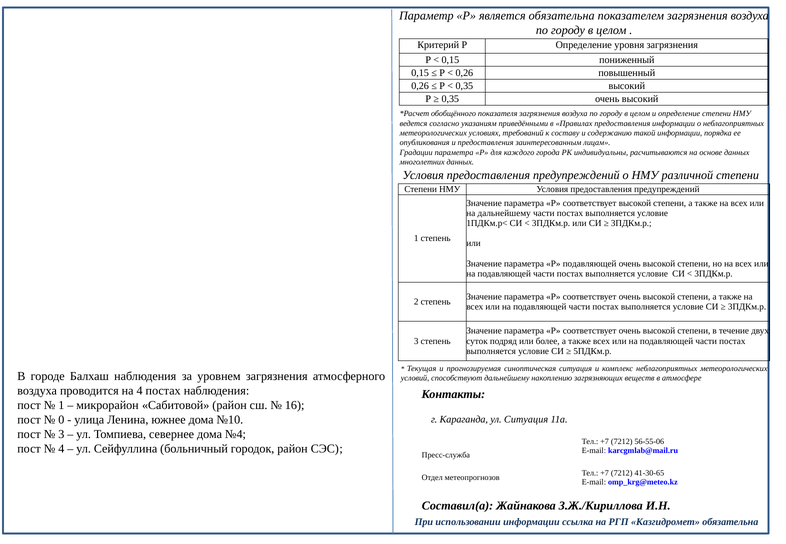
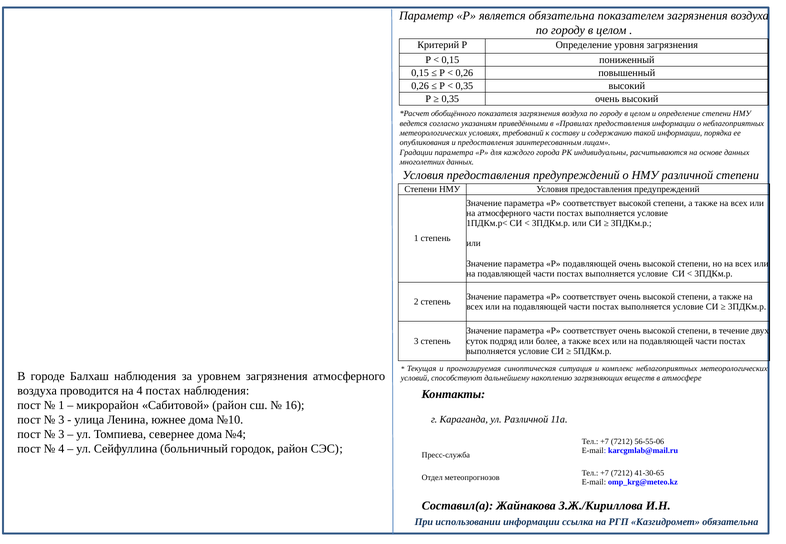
на дальнейшему: дальнейшему -> атмосферного
0 at (61, 420): 0 -> 3
ул Ситуация: Ситуация -> Различной
